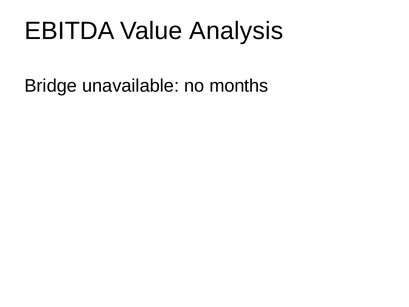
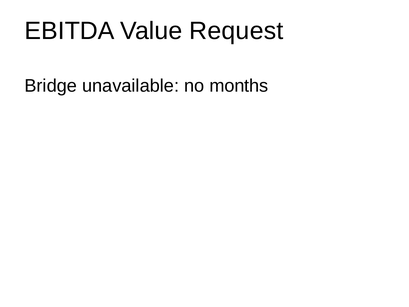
Analysis: Analysis -> Request
